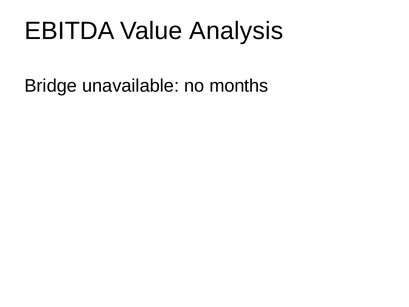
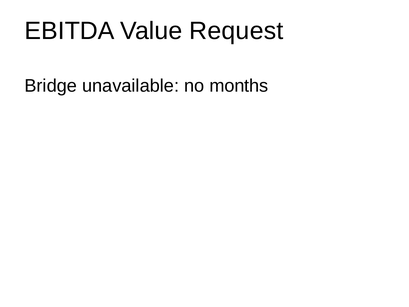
Analysis: Analysis -> Request
